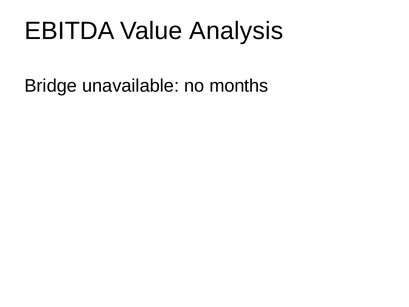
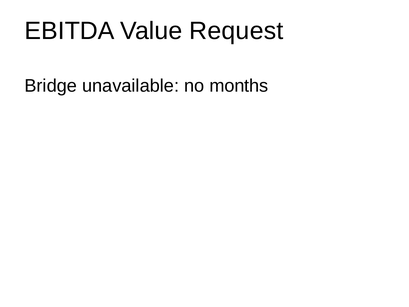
Analysis: Analysis -> Request
